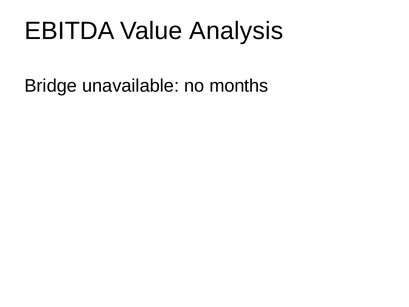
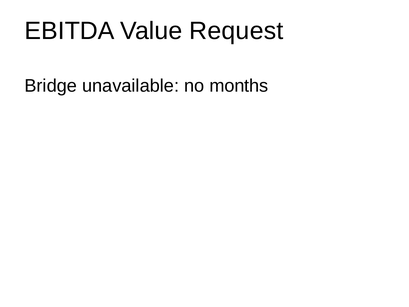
Analysis: Analysis -> Request
